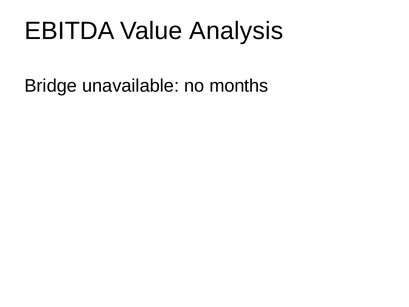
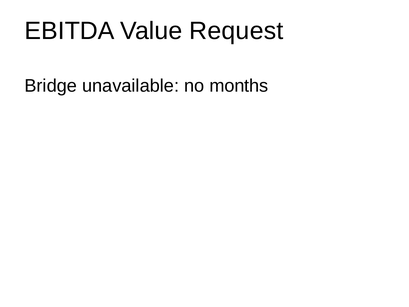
Analysis: Analysis -> Request
